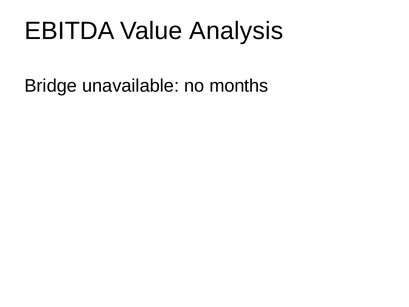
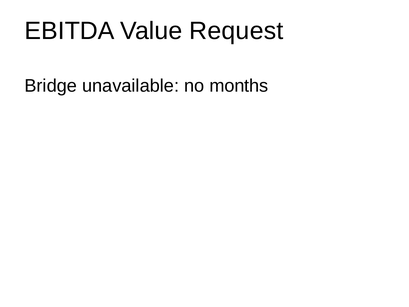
Analysis: Analysis -> Request
